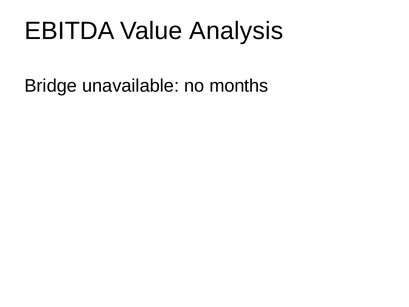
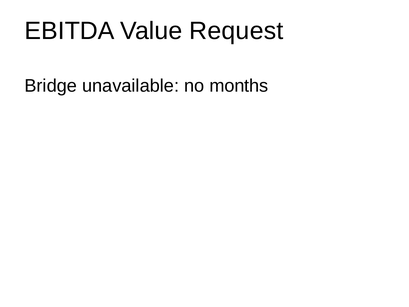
Analysis: Analysis -> Request
